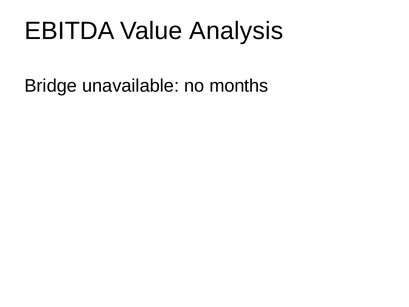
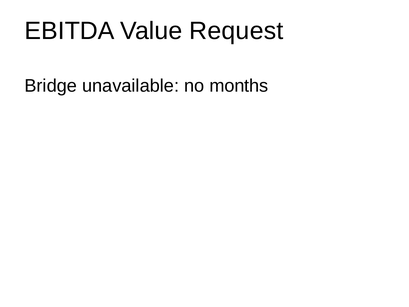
Analysis: Analysis -> Request
